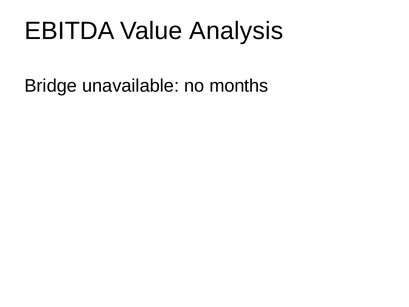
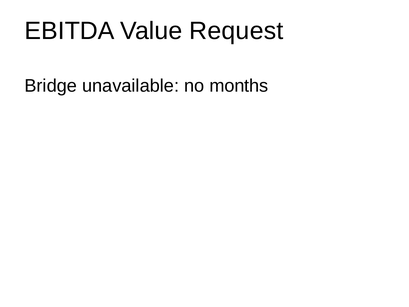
Analysis: Analysis -> Request
